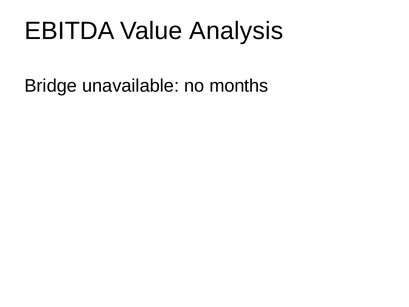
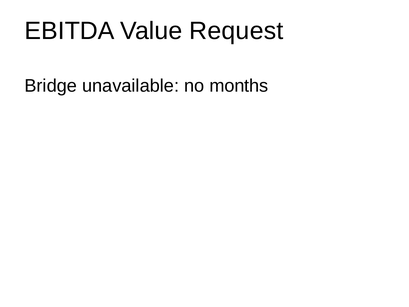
Analysis: Analysis -> Request
